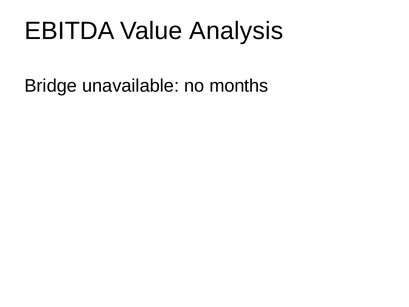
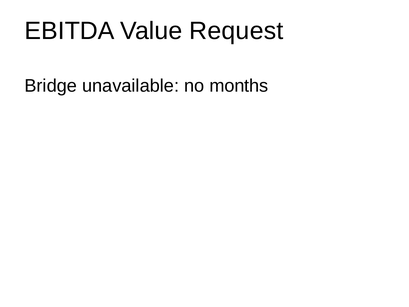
Analysis: Analysis -> Request
